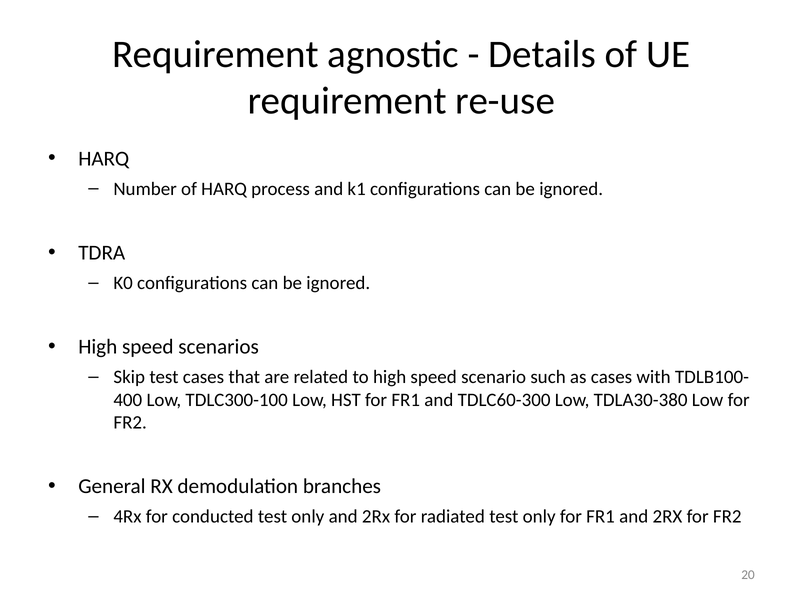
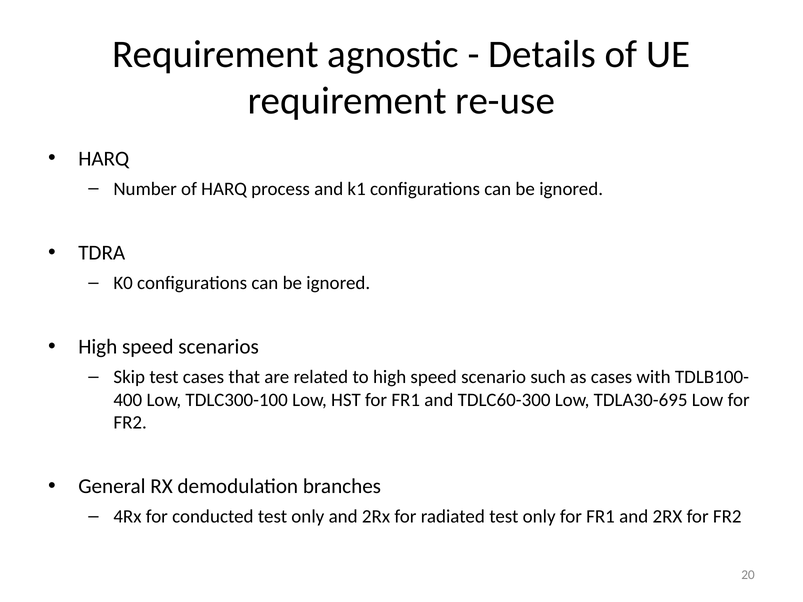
TDLA30-380: TDLA30-380 -> TDLA30-695
